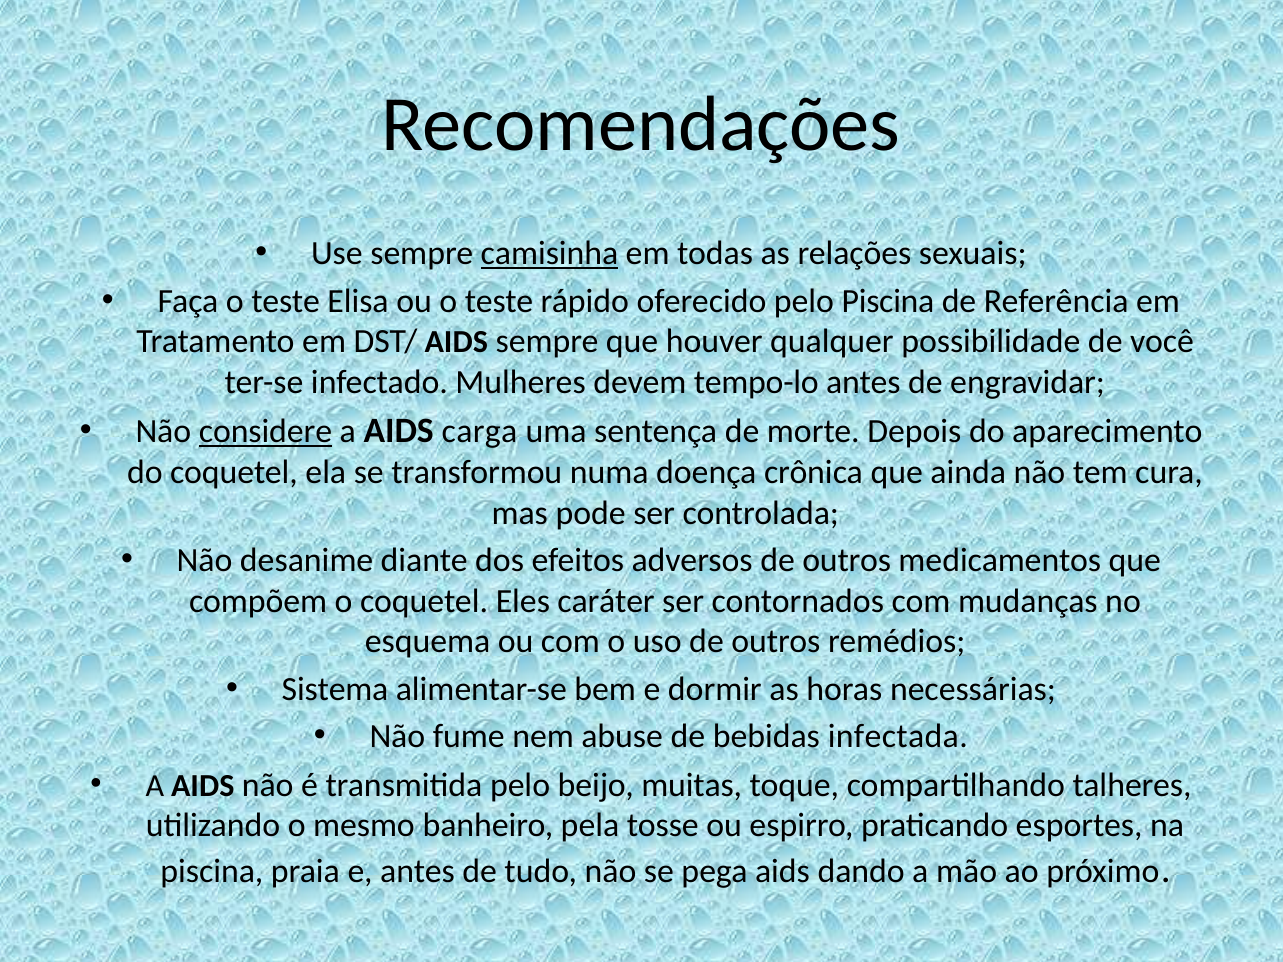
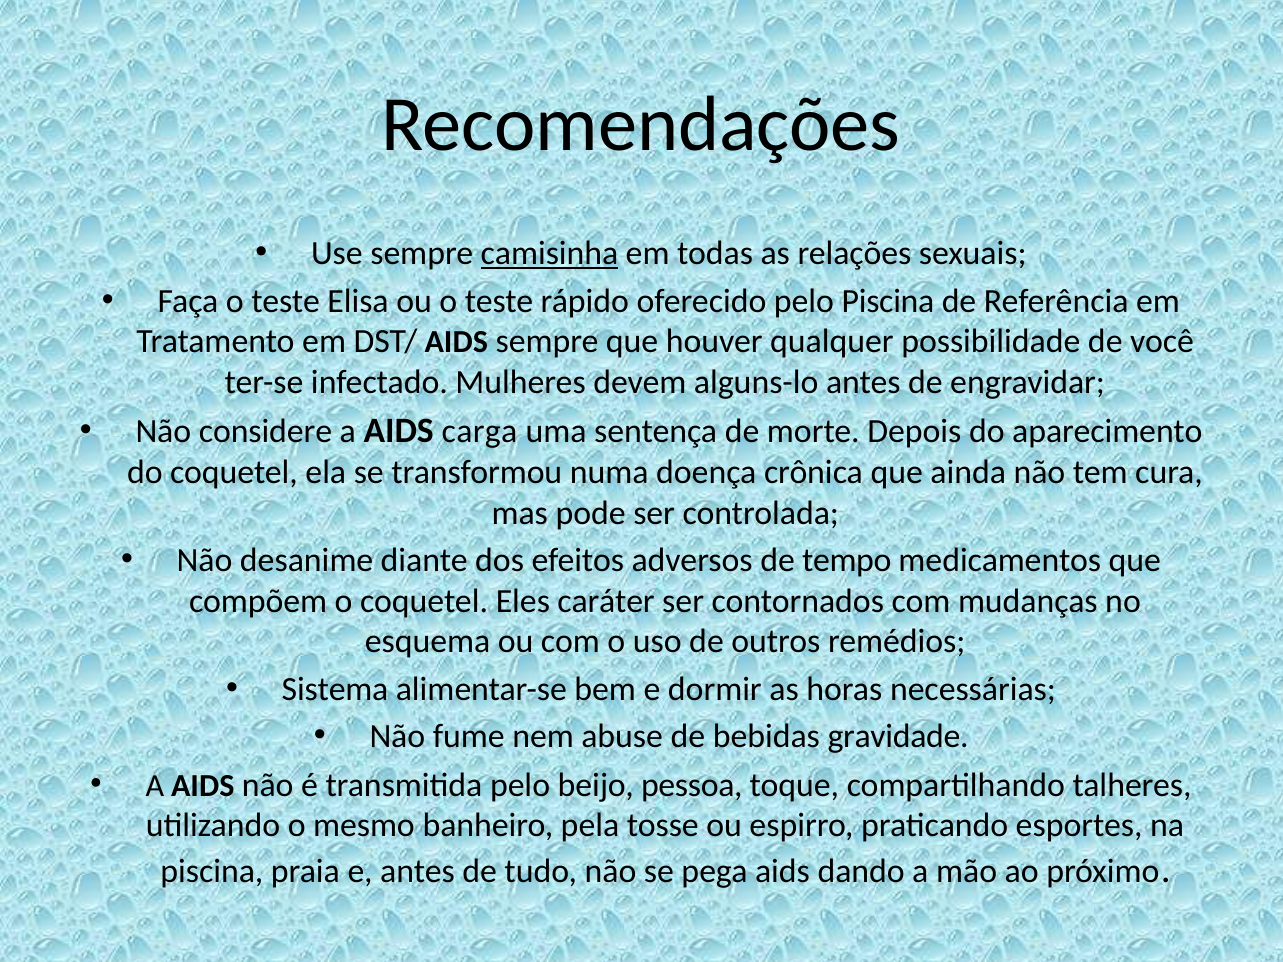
tempo-lo: tempo-lo -> alguns-lo
considere underline: present -> none
adversos de outros: outros -> tempo
infectada: infectada -> gravidade
muitas: muitas -> pessoa
